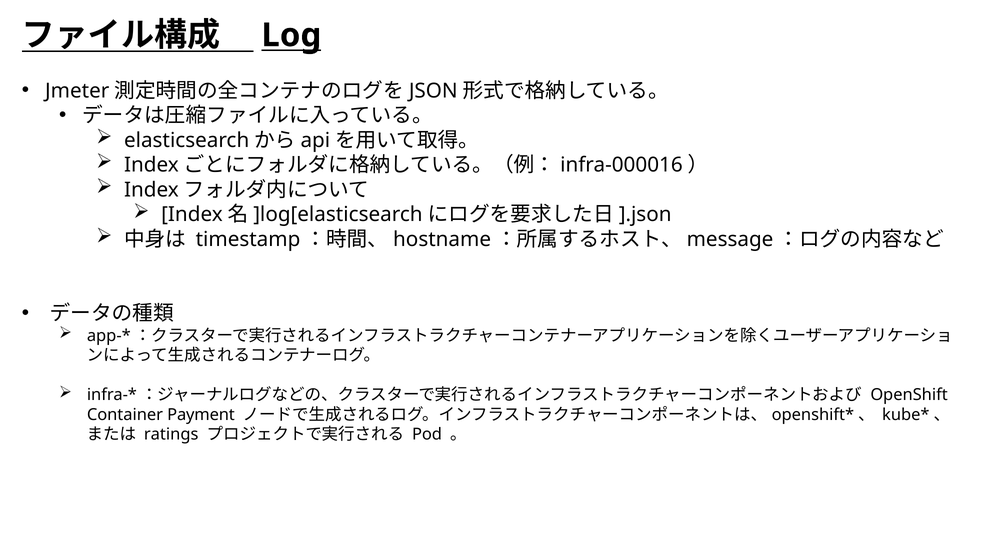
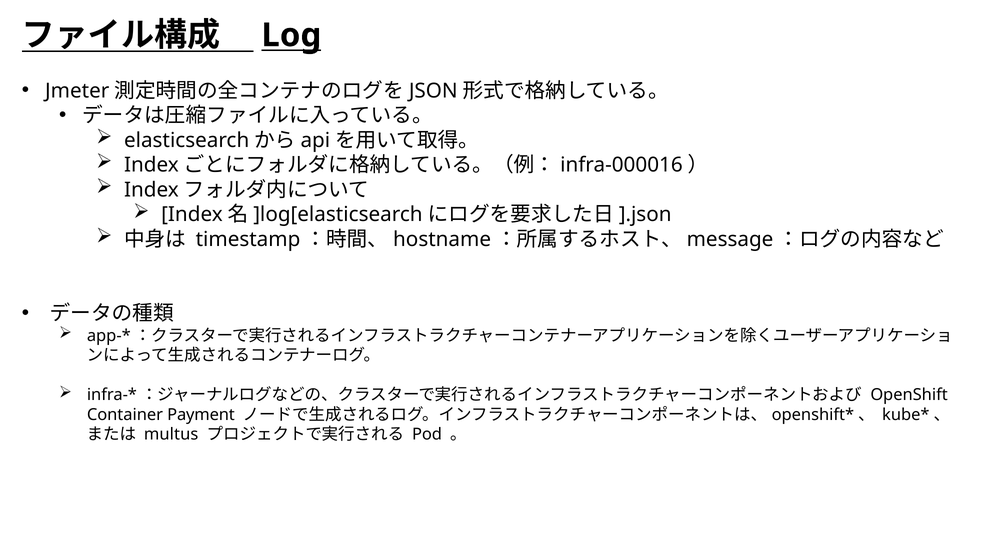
ratings: ratings -> multus
